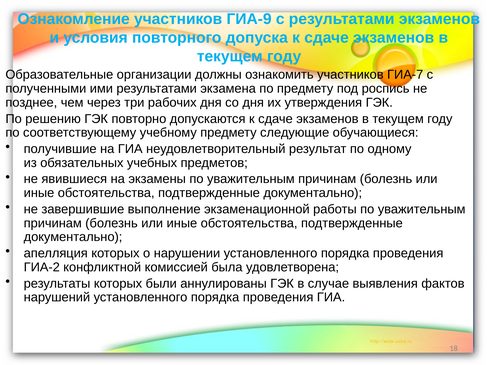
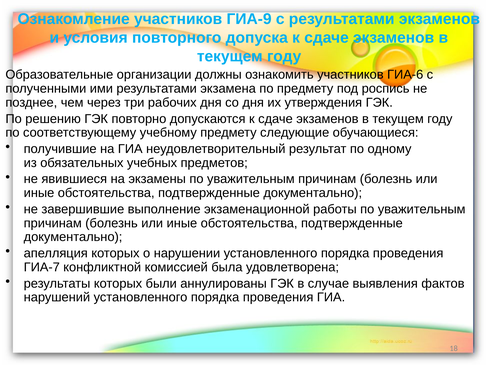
ГИА-7: ГИА-7 -> ГИА-6
ГИА-2: ГИА-2 -> ГИА-7
